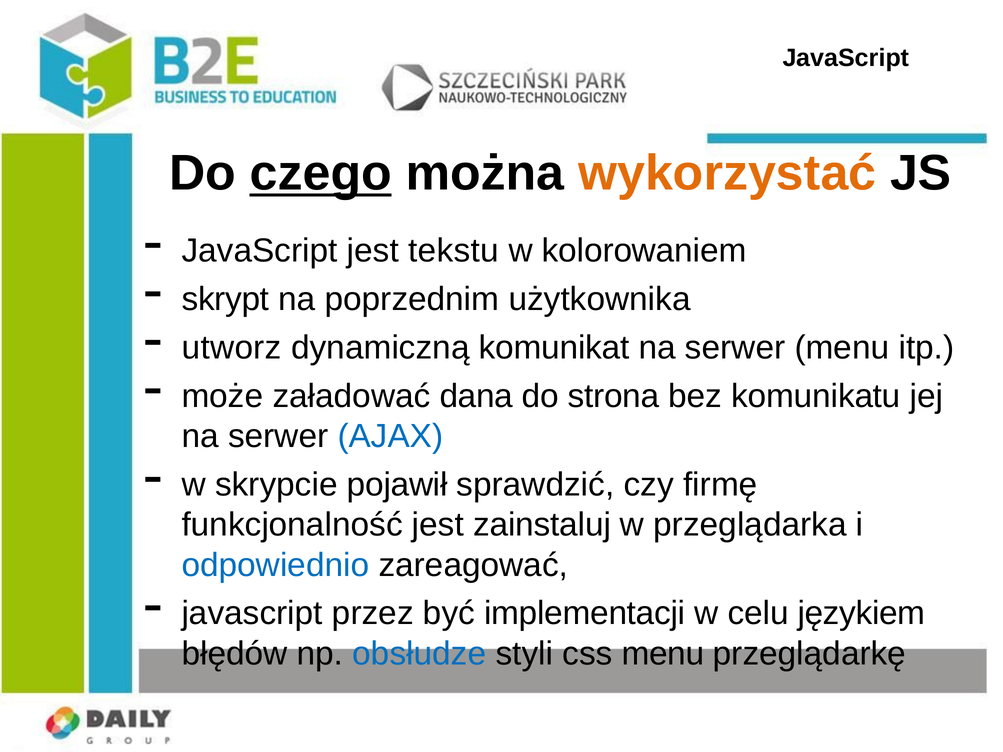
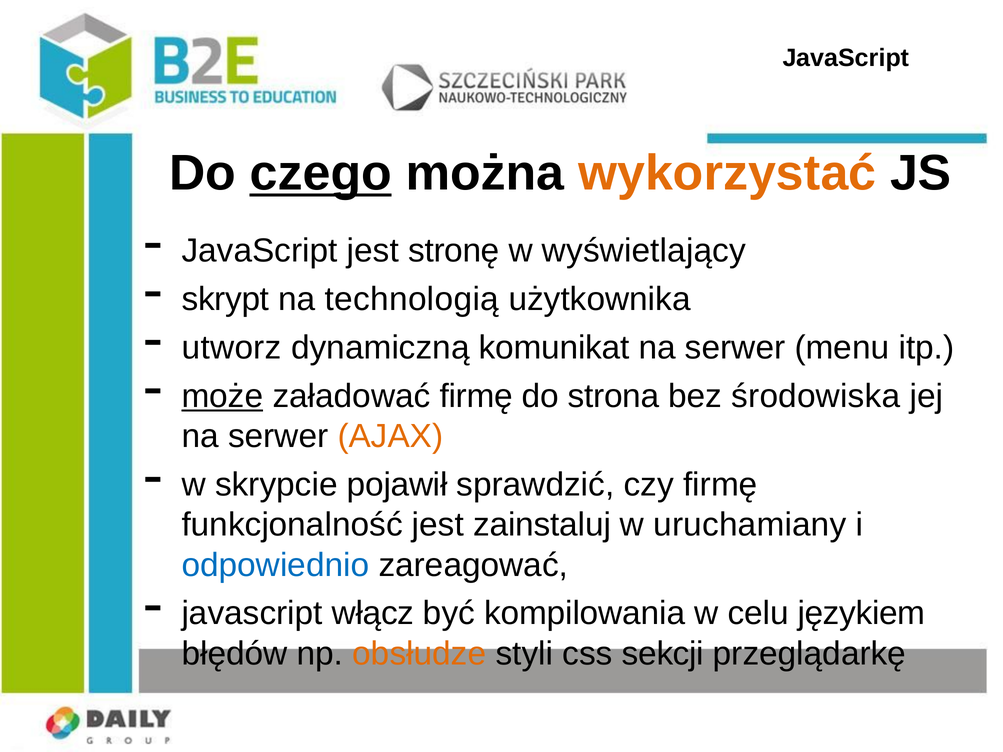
tekstu: tekstu -> stronę
kolorowaniem: kolorowaniem -> wyświetlający
poprzednim: poprzednim -> technologią
może underline: none -> present
załadować dana: dana -> firmę
komunikatu: komunikatu -> środowiska
AJAX colour: blue -> orange
przeglądarka: przeglądarka -> uruchamiany
przez: przez -> włącz
implementacji: implementacji -> kompilowania
obsłudze colour: blue -> orange
css menu: menu -> sekcji
